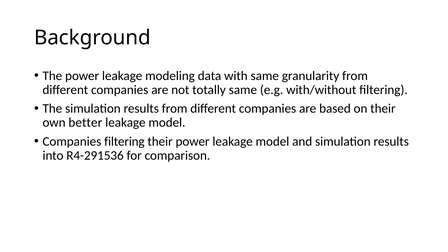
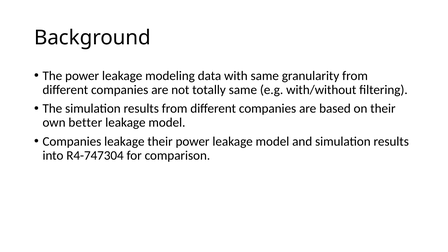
Companies filtering: filtering -> leakage
R4-291536: R4-291536 -> R4-747304
